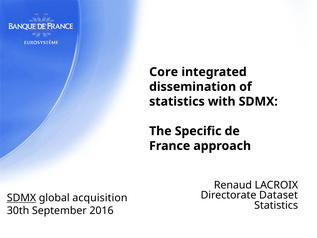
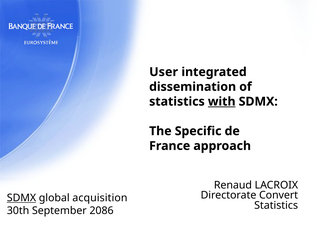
Core: Core -> User
with underline: none -> present
Dataset: Dataset -> Convert
2016: 2016 -> 2086
